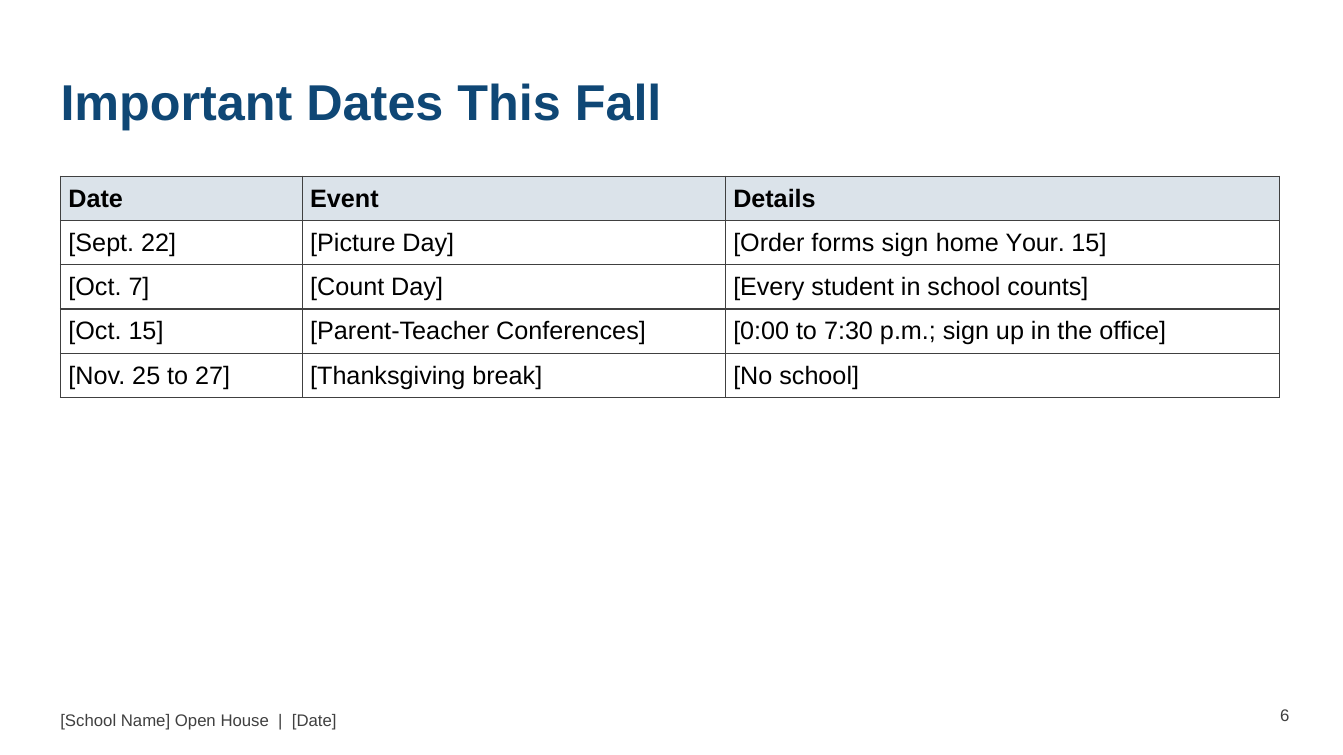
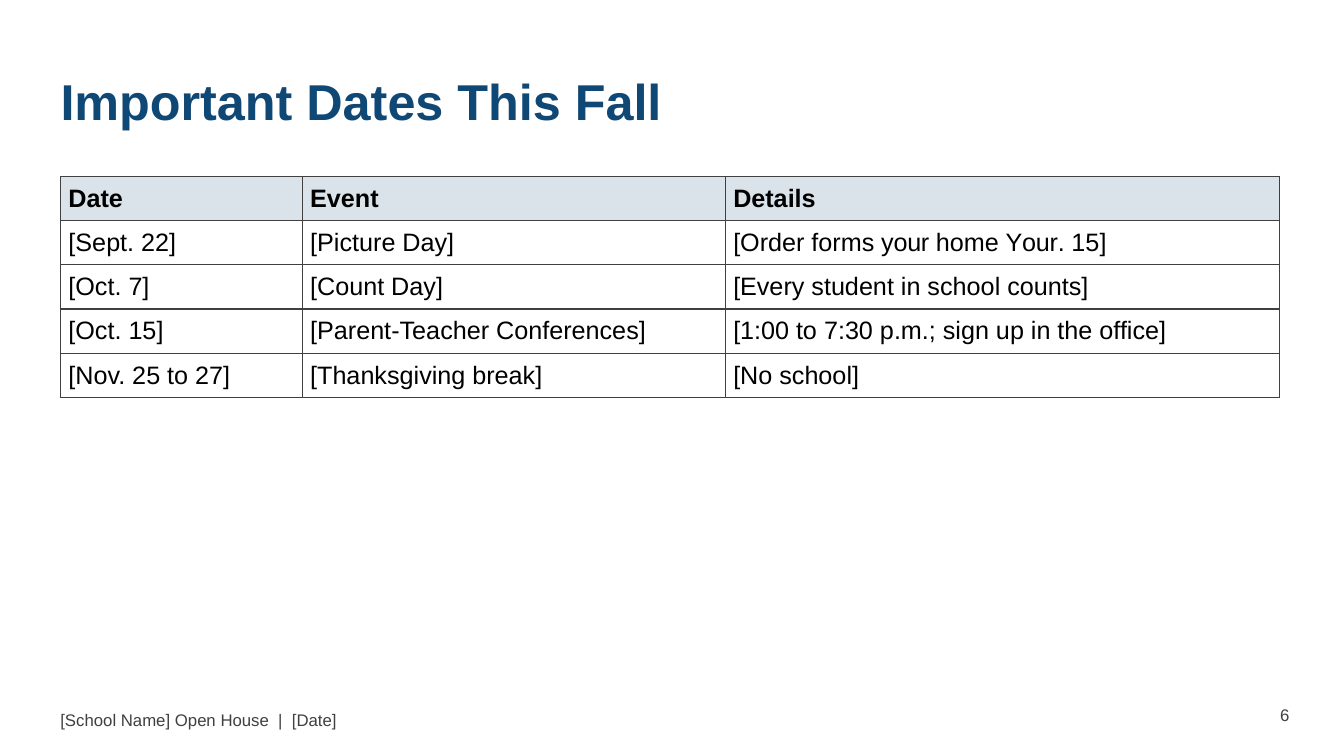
forms sign: sign -> your
0:00: 0:00 -> 1:00
